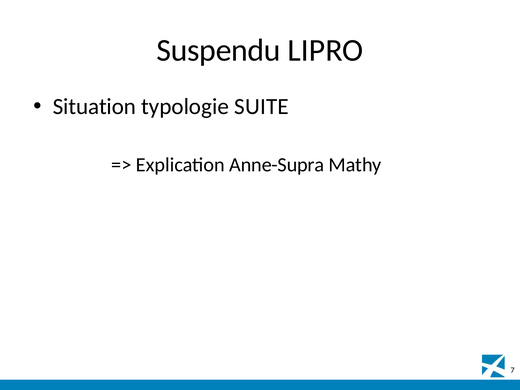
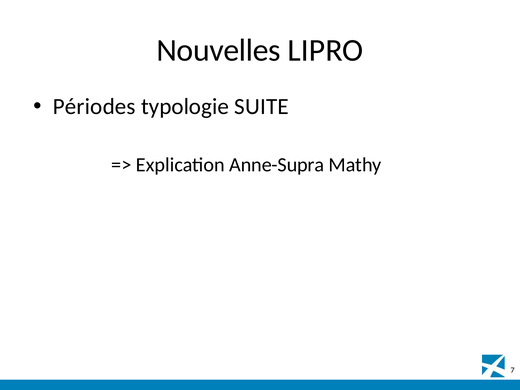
Suspendu: Suspendu -> Nouvelles
Situation: Situation -> Périodes
